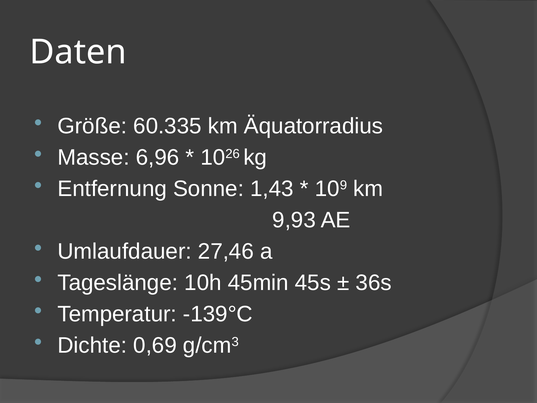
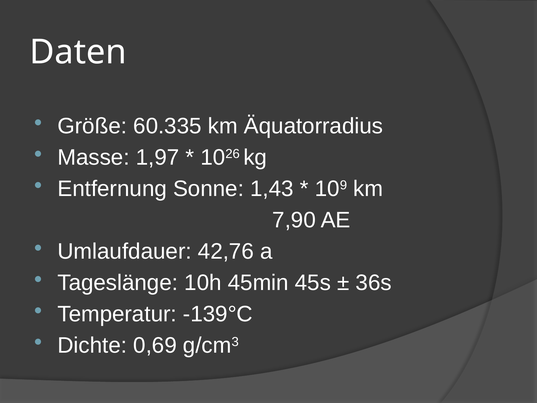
6,96: 6,96 -> 1,97
9,93: 9,93 -> 7,90
27,46: 27,46 -> 42,76
